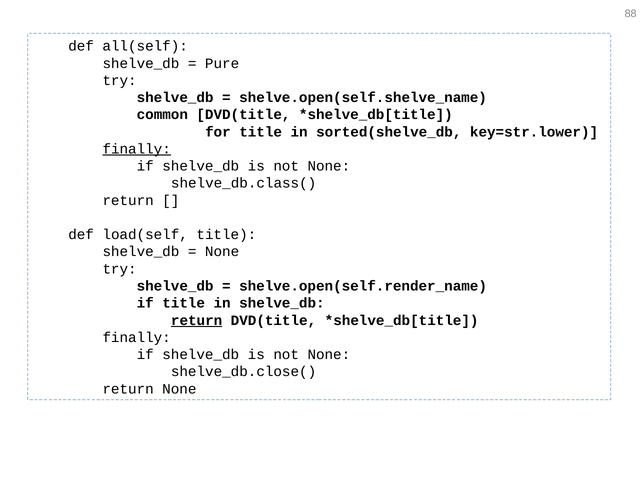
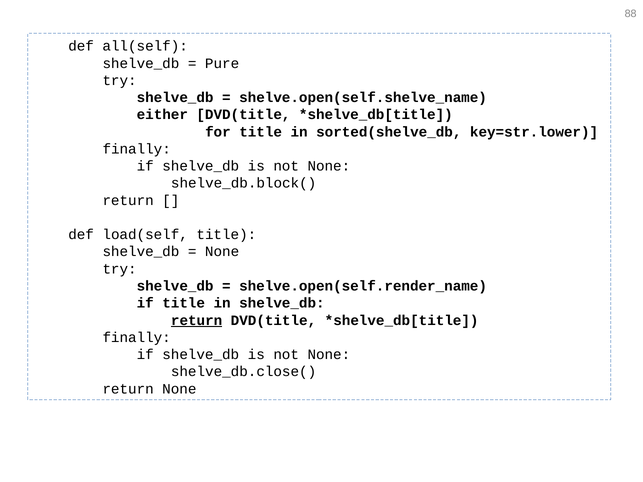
common: common -> either
finally at (137, 149) underline: present -> none
shelve_db.class(: shelve_db.class( -> shelve_db.block(
